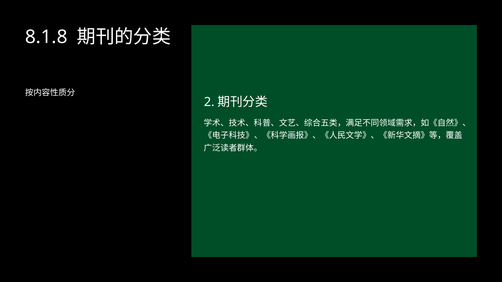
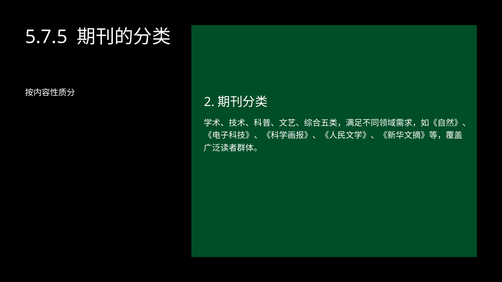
8.1.8: 8.1.8 -> 5.7.5
